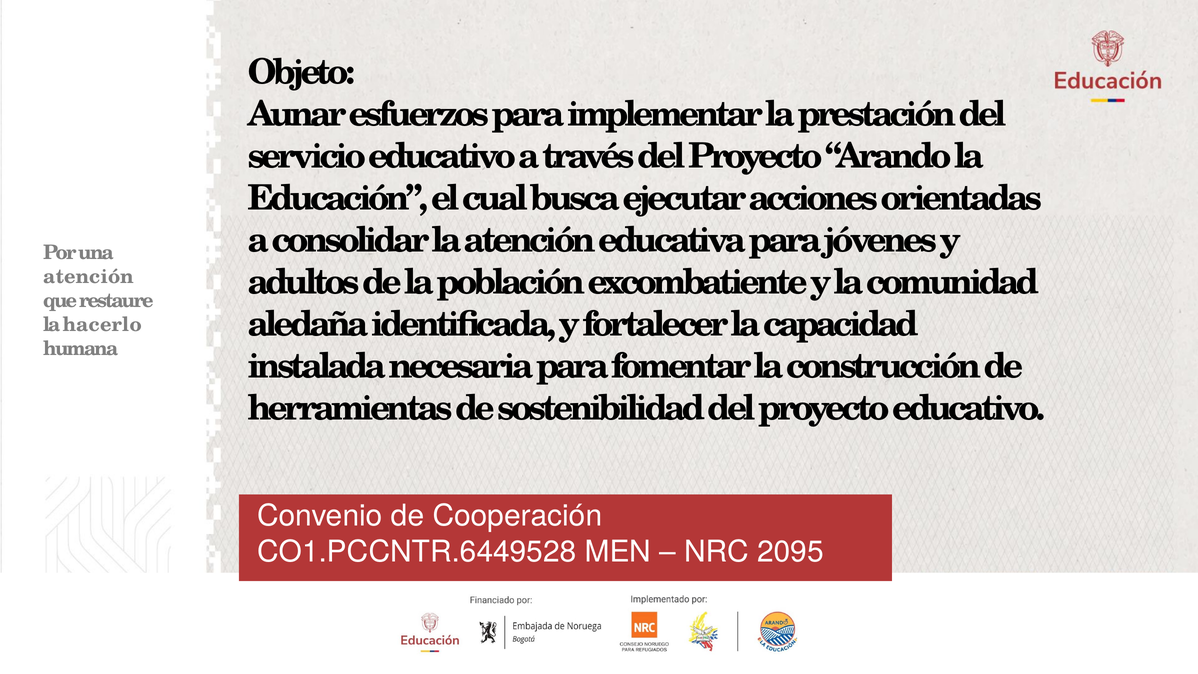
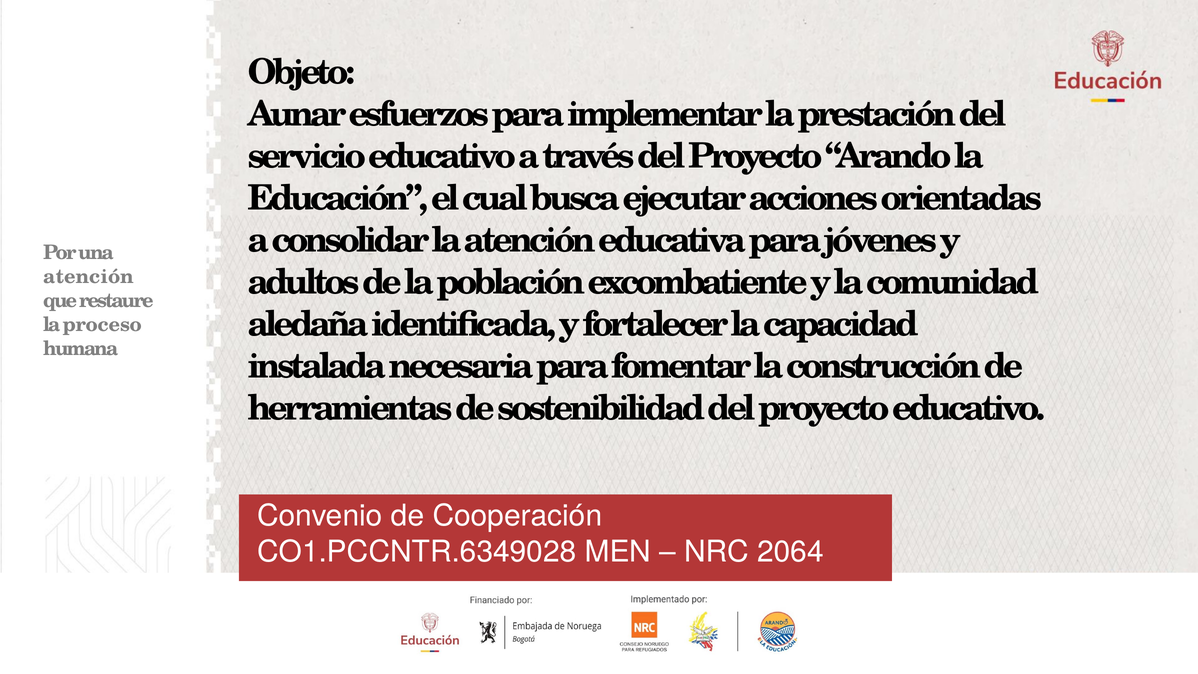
hacerlo: hacerlo -> proceso
CO1.PCCNTR.6449528: CO1.PCCNTR.6449528 -> CO1.PCCNTR.6349028
2095: 2095 -> 2064
